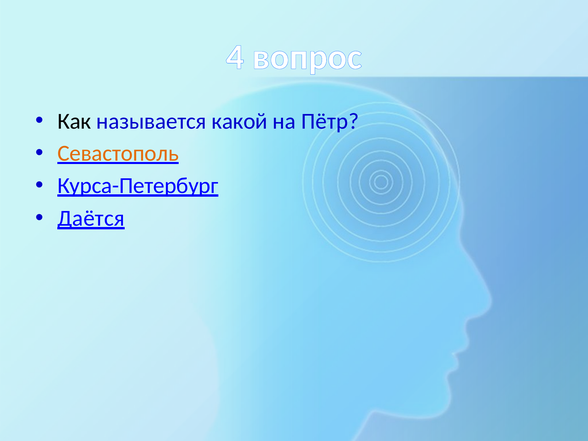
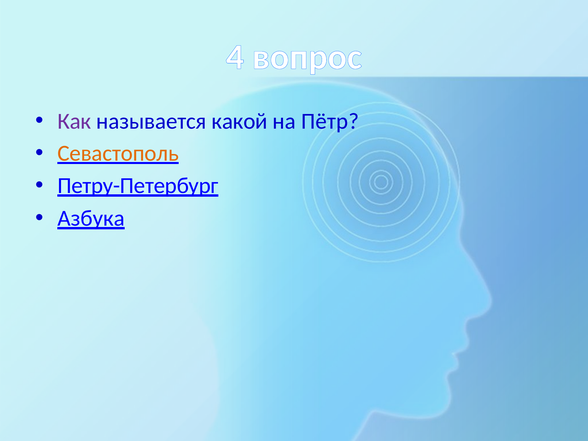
Как colour: black -> purple
Курса-Петербург: Курса-Петербург -> Петру-Петербург
Даётся: Даётся -> Азбука
